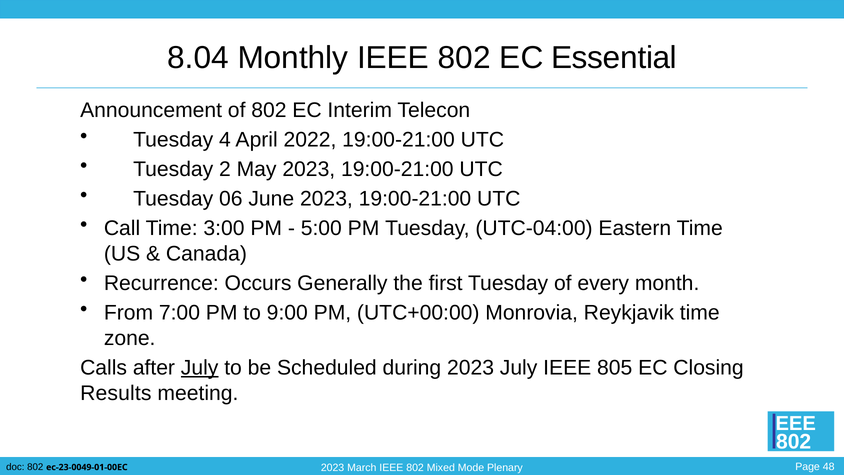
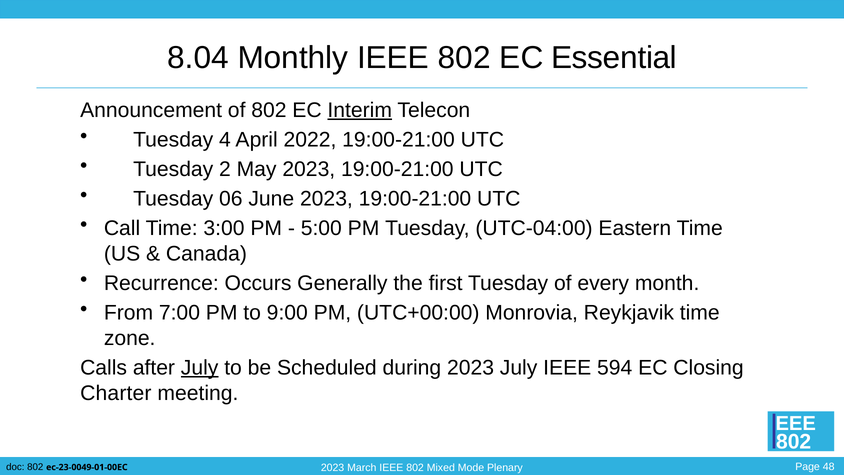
Interim underline: none -> present
805: 805 -> 594
Results: Results -> Charter
